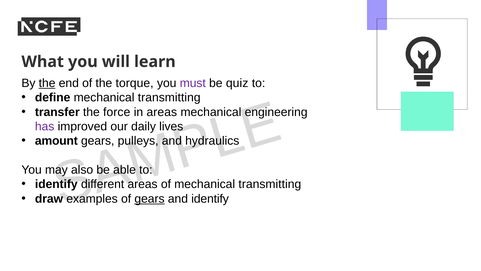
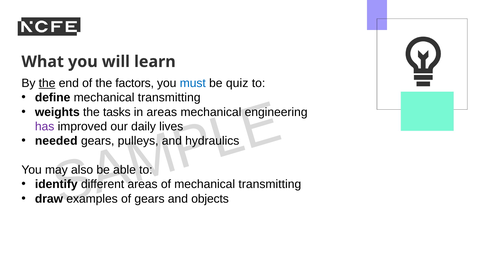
torque: torque -> factors
must colour: purple -> blue
transfer: transfer -> weights
force: force -> tasks
amount: amount -> needed
gears at (149, 198) underline: present -> none
and identify: identify -> objects
